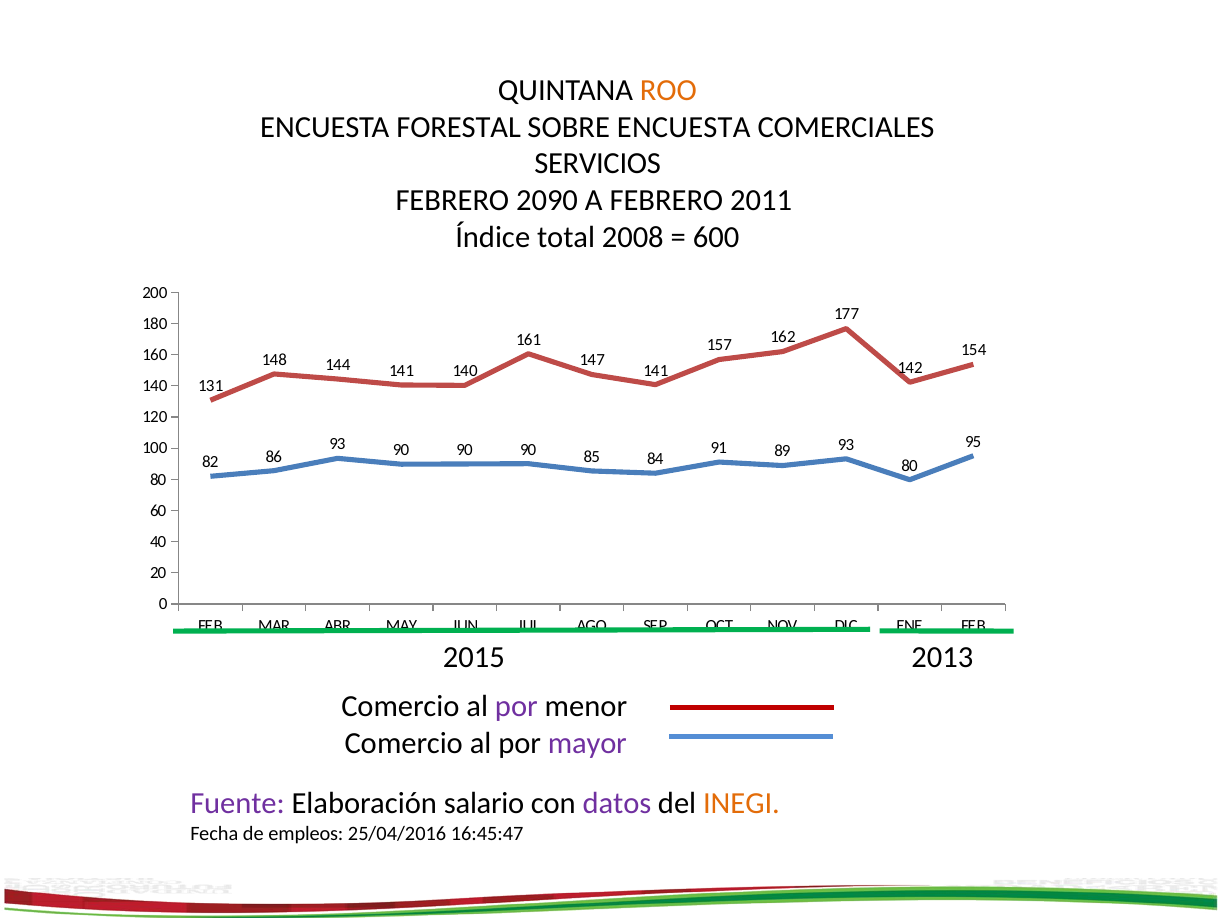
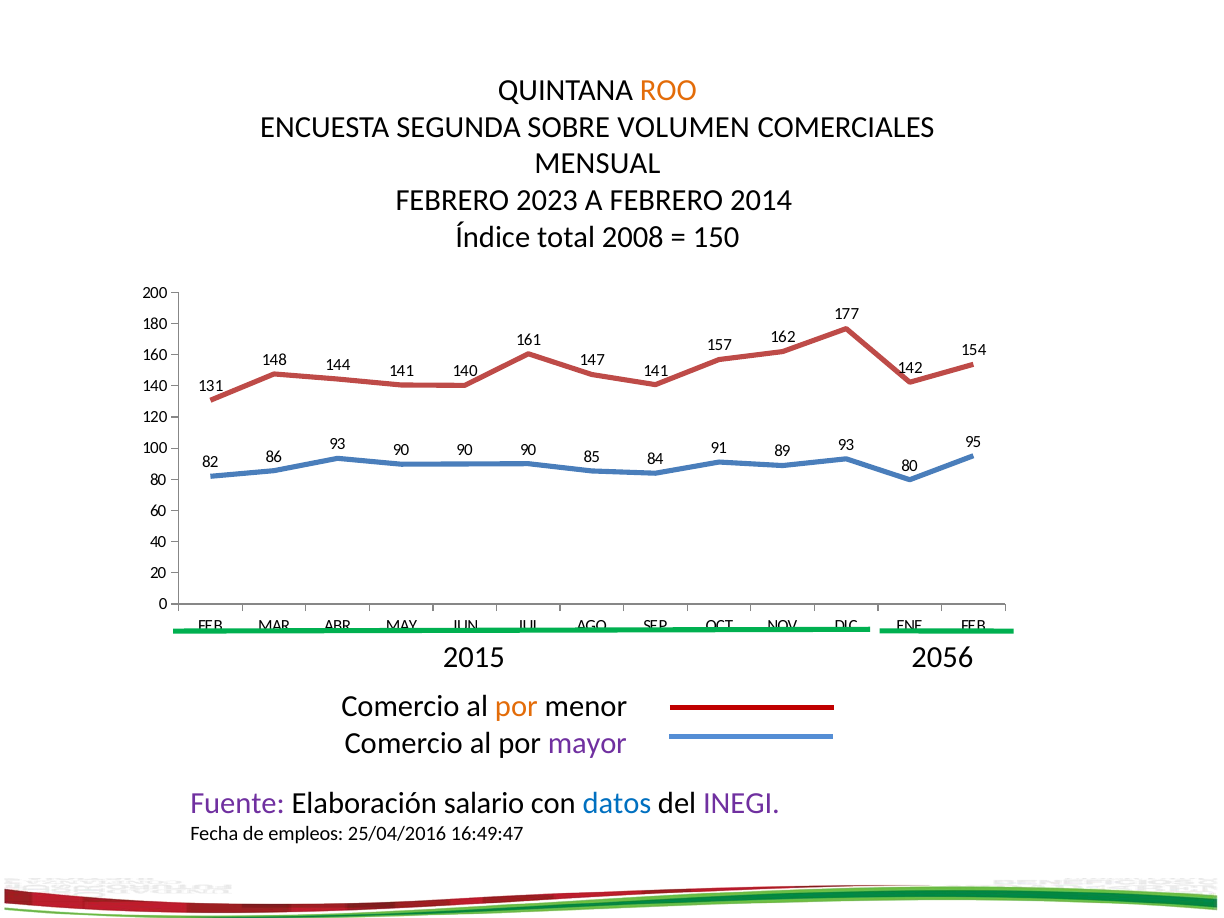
FORESTAL: FORESTAL -> SEGUNDA
SOBRE ENCUESTA: ENCUESTA -> VOLUMEN
SERVICIOS: SERVICIOS -> MENSUAL
2090: 2090 -> 2023
2011: 2011 -> 2014
600: 600 -> 150
2013: 2013 -> 2056
por at (516, 707) colour: purple -> orange
datos colour: purple -> blue
INEGI colour: orange -> purple
16:45:47: 16:45:47 -> 16:49:47
